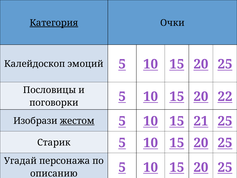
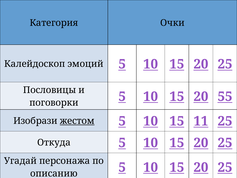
Категория underline: present -> none
22: 22 -> 55
21: 21 -> 11
Старик: Старик -> Откуда
